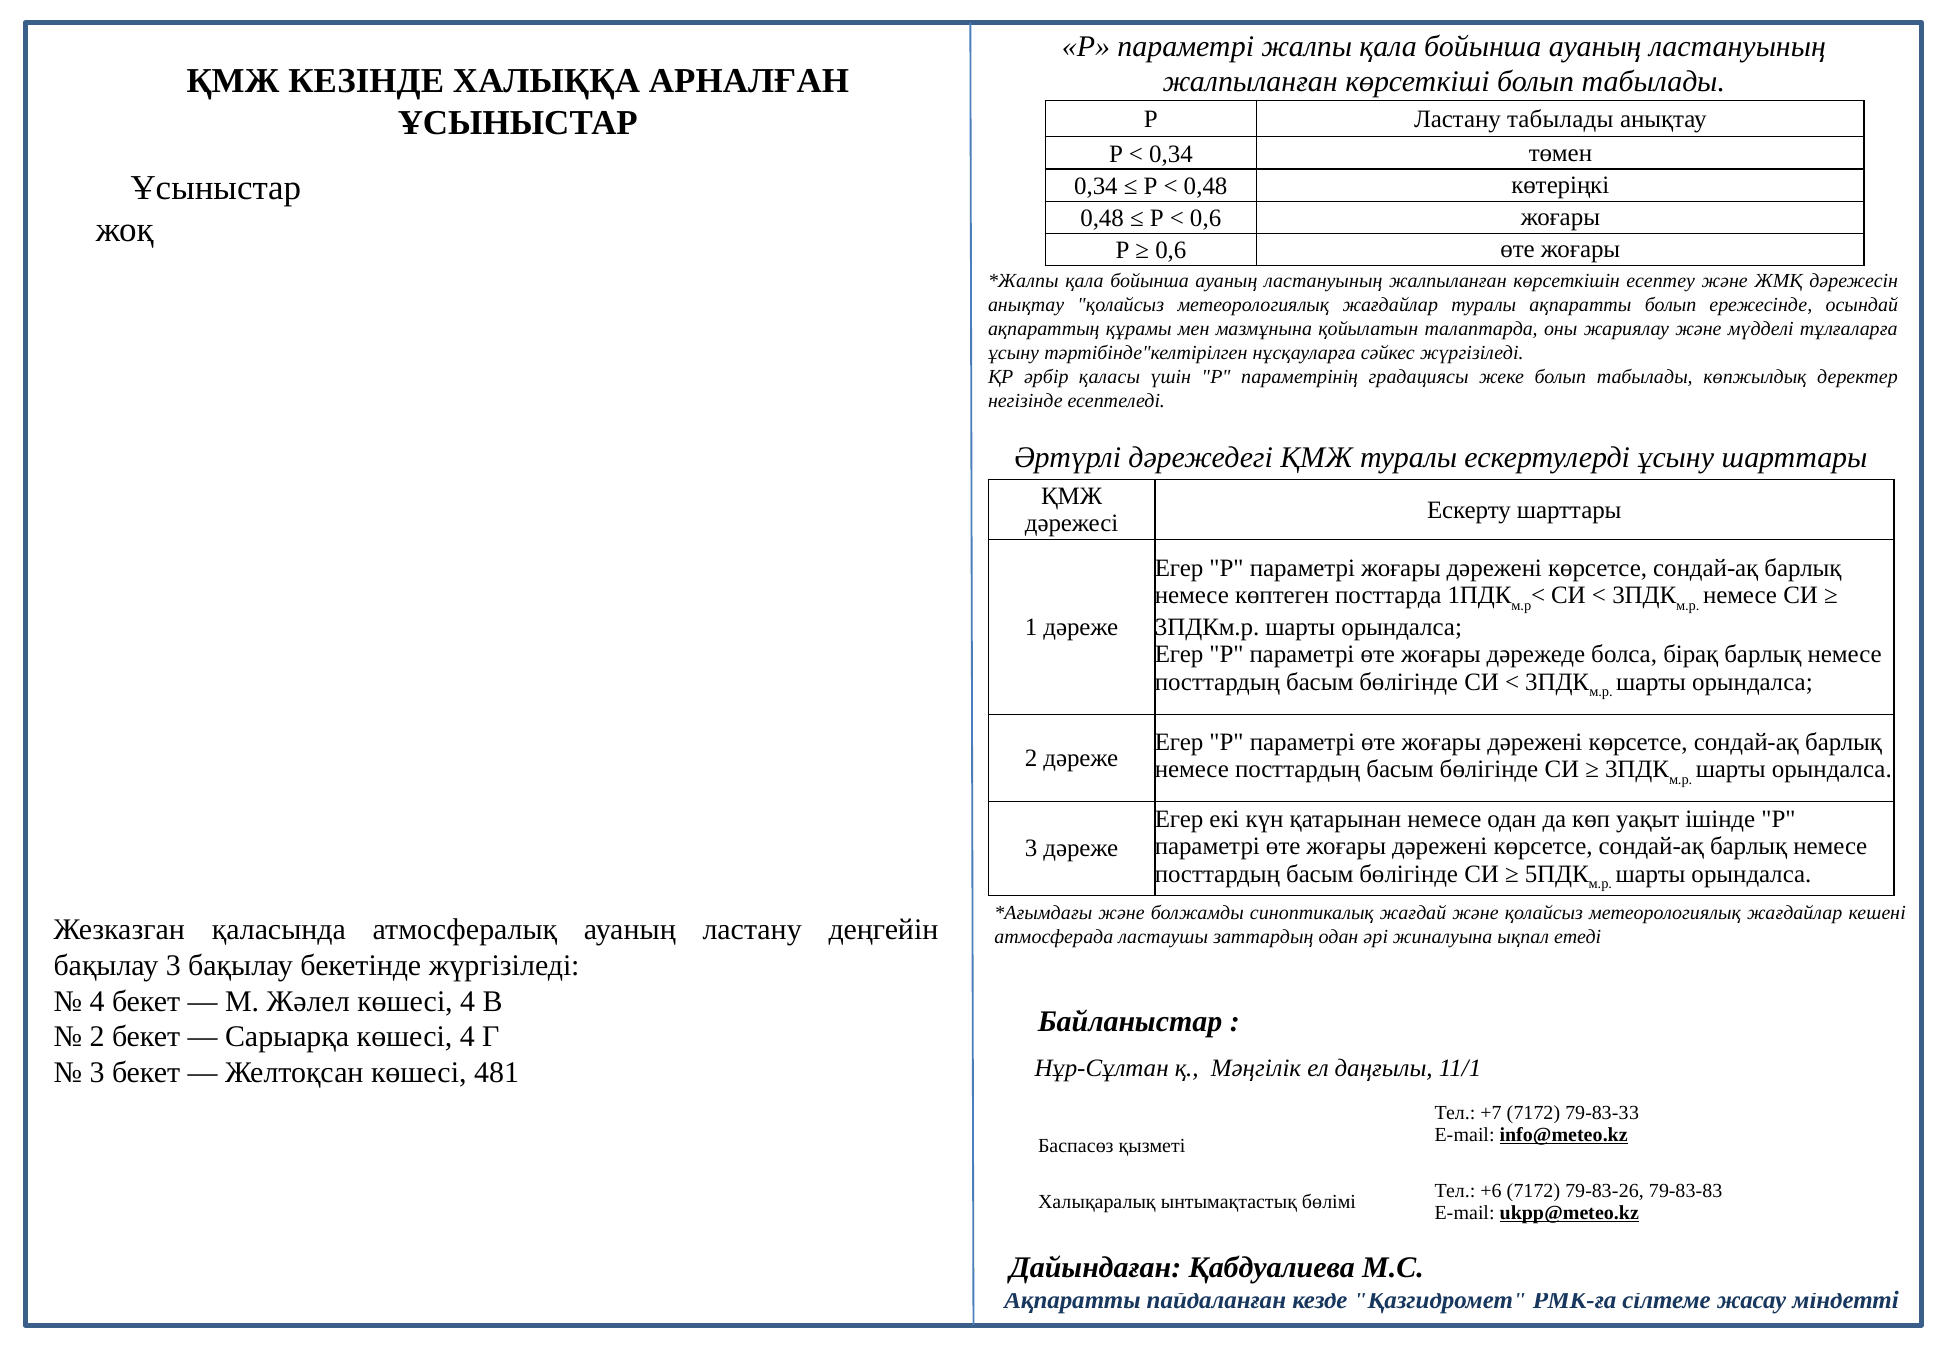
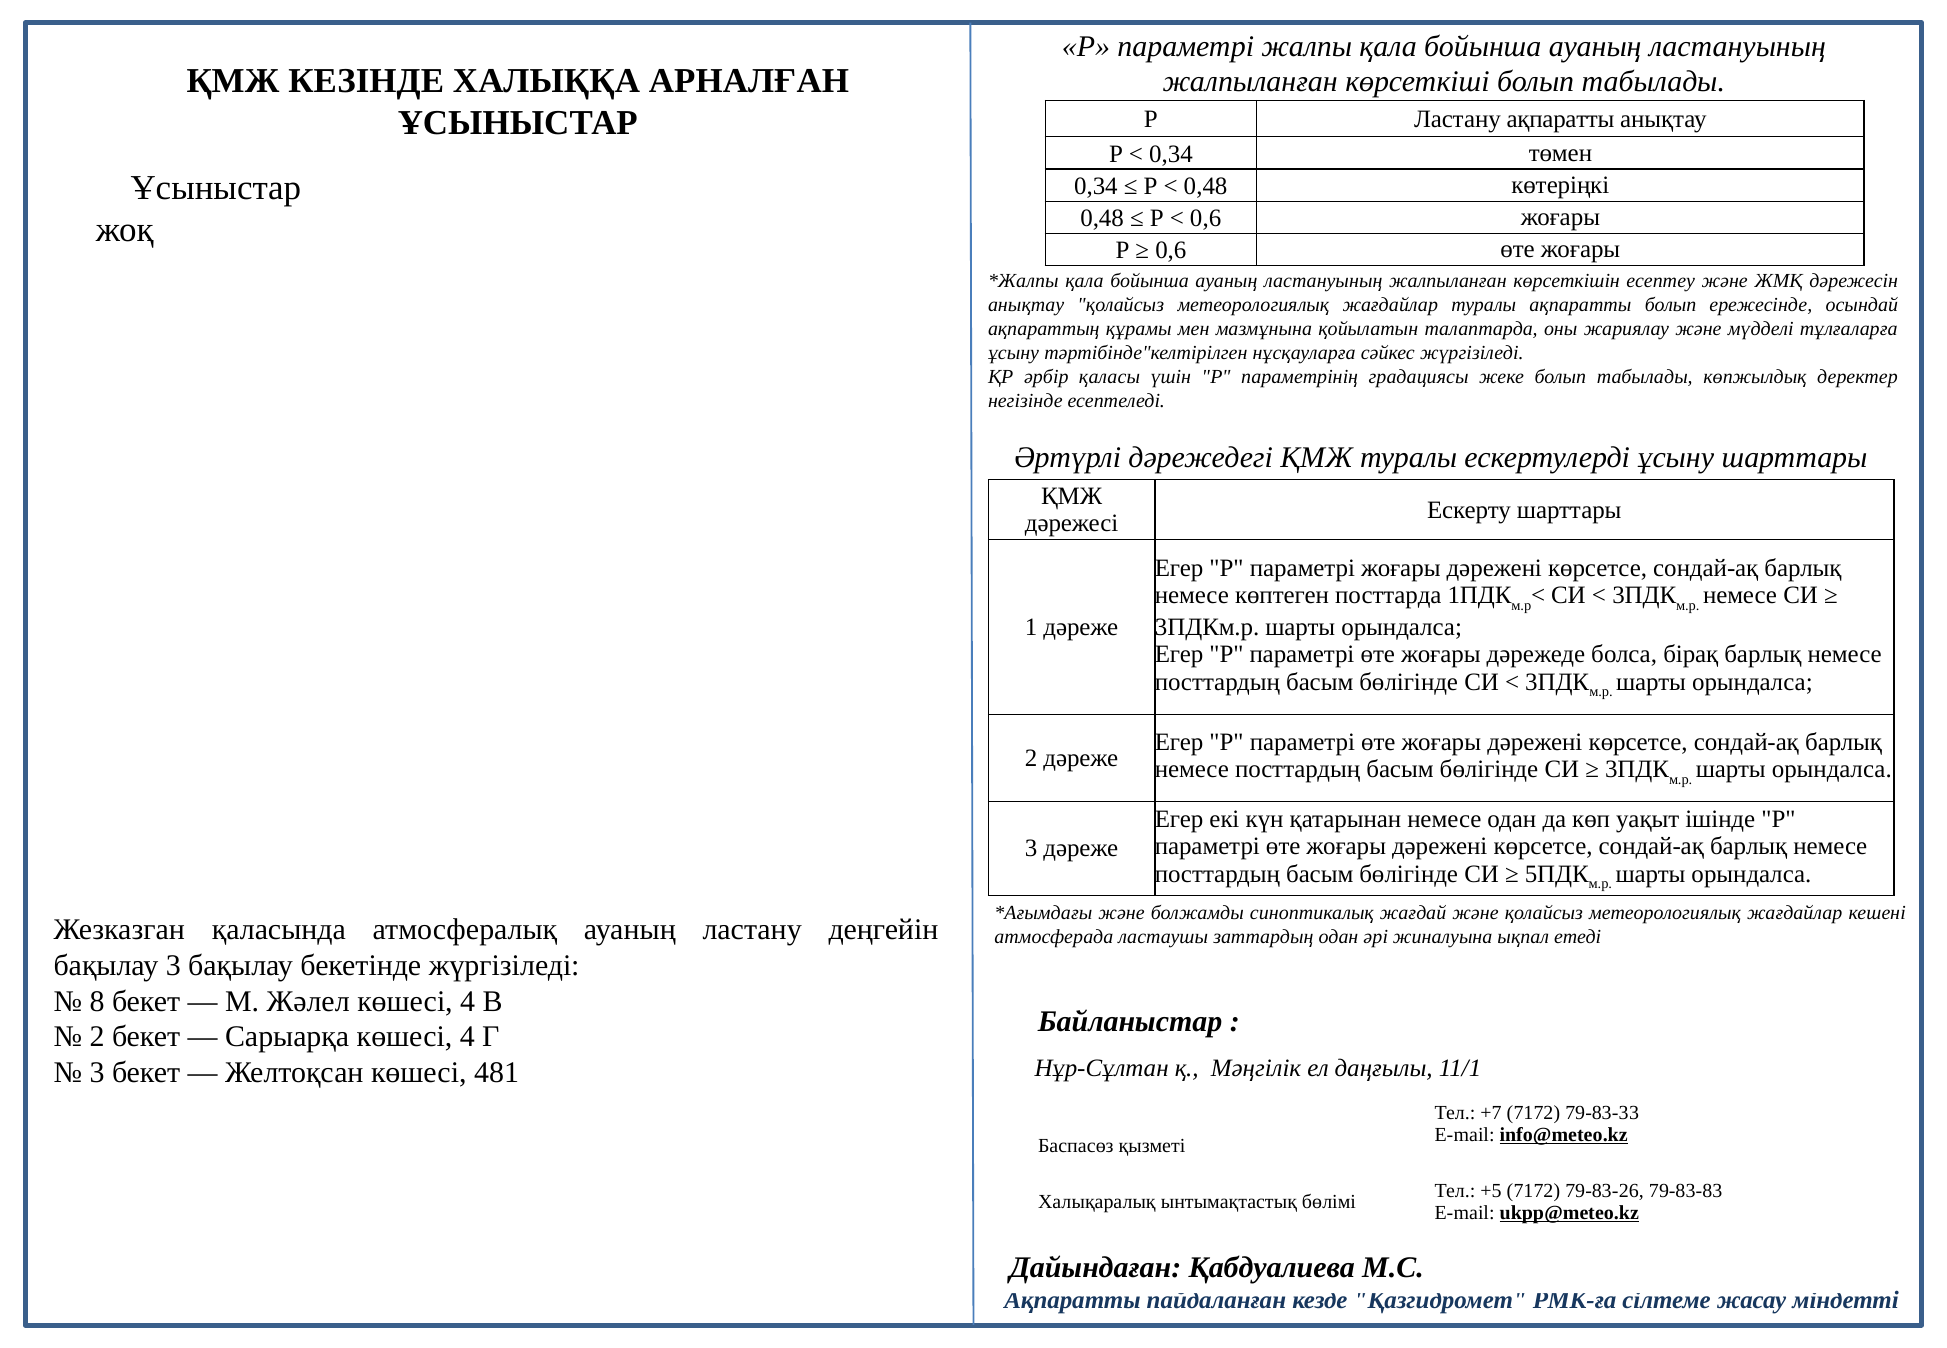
Ластану табылады: табылады -> ақпаратты
4 at (97, 1001): 4 -> 8
+6: +6 -> +5
